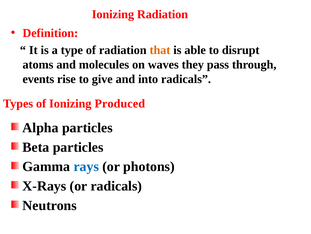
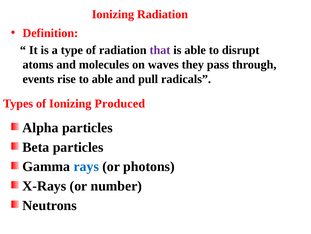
that colour: orange -> purple
to give: give -> able
into: into -> pull
or radicals: radicals -> number
